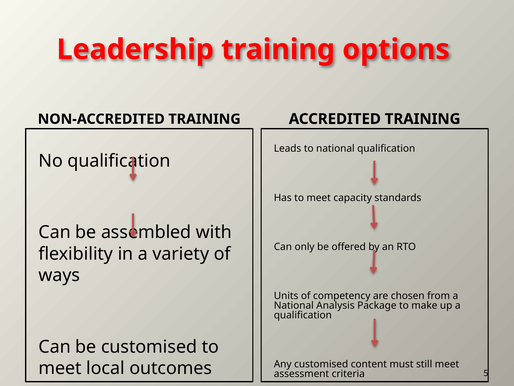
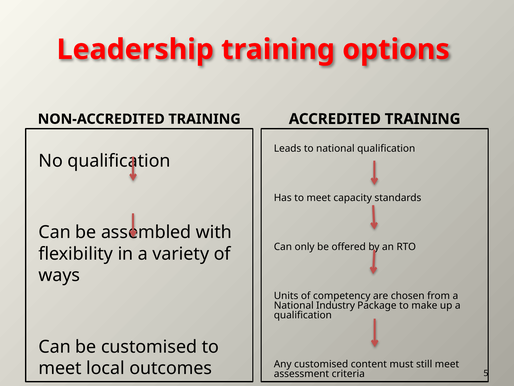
Analysis: Analysis -> Industry
